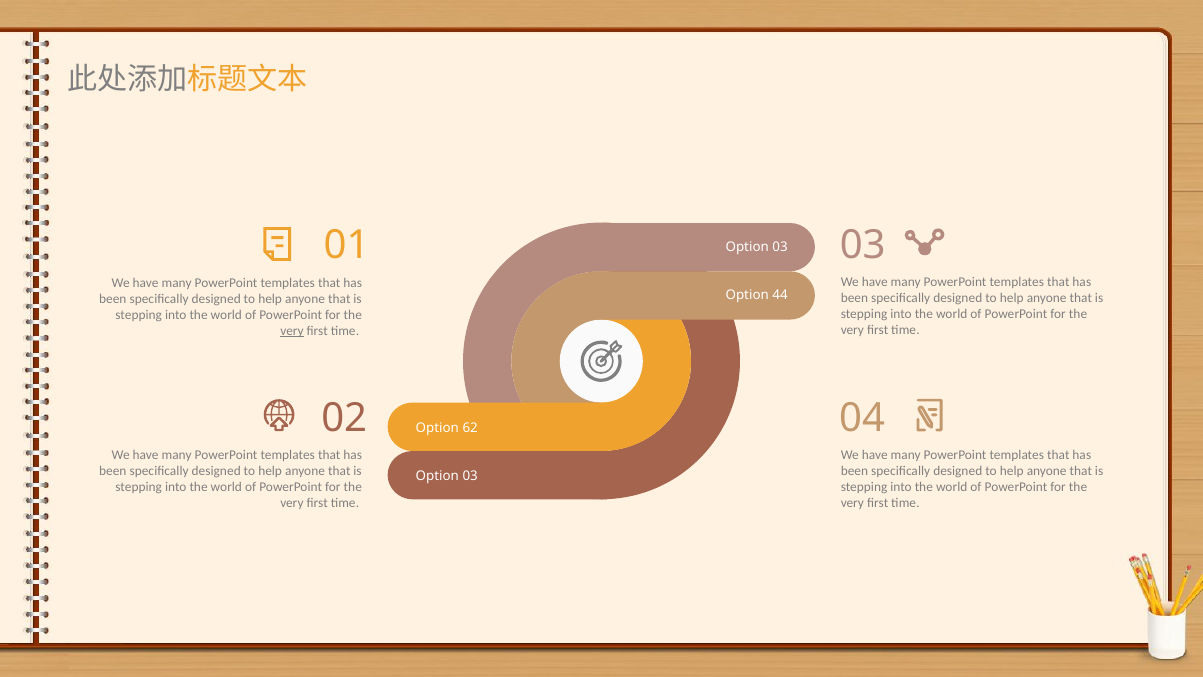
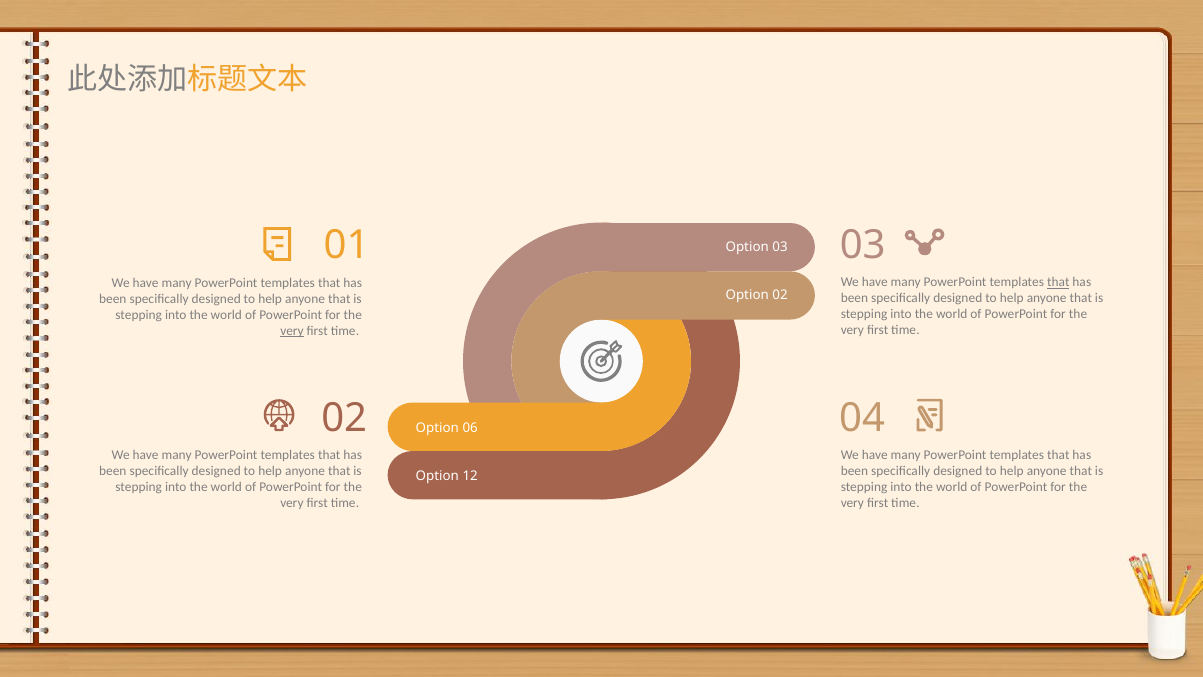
that at (1058, 282) underline: none -> present
Option 44: 44 -> 02
62: 62 -> 06
03 at (470, 476): 03 -> 12
